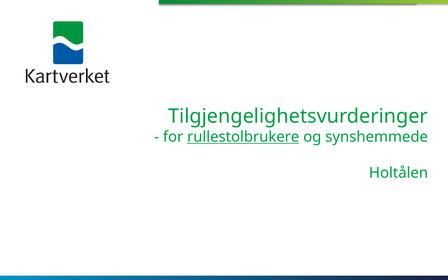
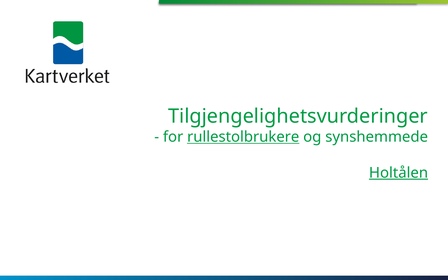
Holtålen underline: none -> present
